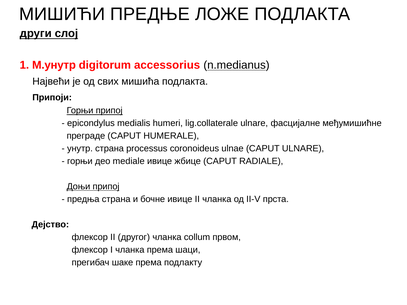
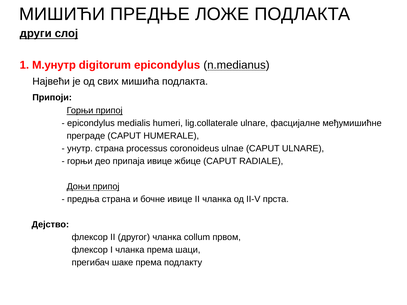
digitorum accessorius: accessorius -> epicondylus
mediale: mediale -> припаја
